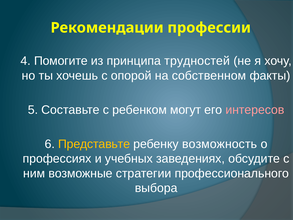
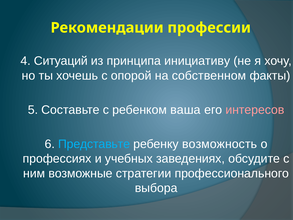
Помогите: Помогите -> Ситуаций
трудностей: трудностей -> инициативу
могут: могут -> ваша
Представьте colour: yellow -> light blue
